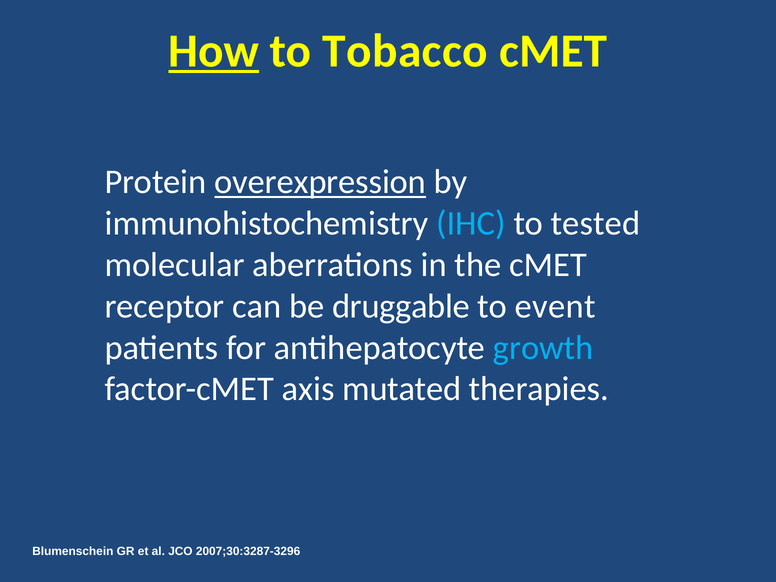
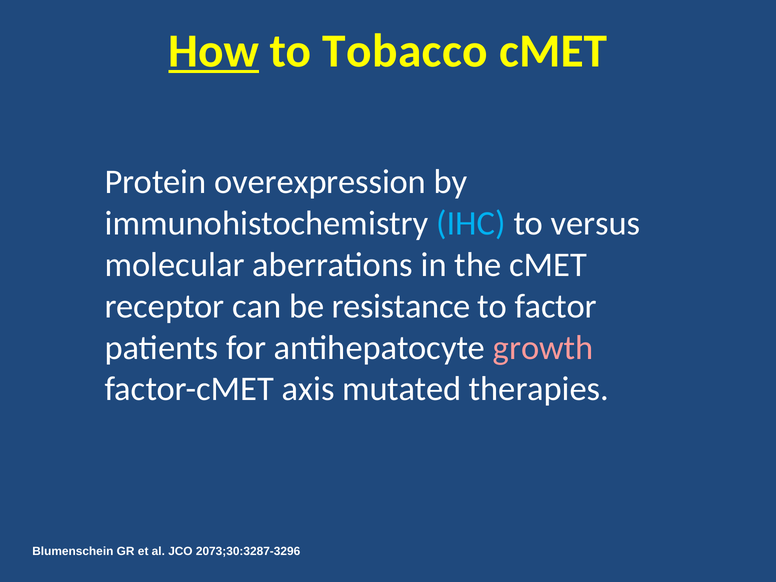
overexpression underline: present -> none
tested: tested -> versus
druggable: druggable -> resistance
event: event -> factor
growth colour: light blue -> pink
2007;30:3287-3296: 2007;30:3287-3296 -> 2073;30:3287-3296
